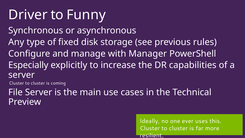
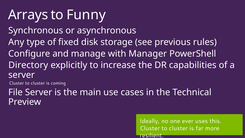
Driver: Driver -> Arrays
Especially: Especially -> Directory
